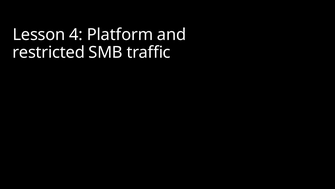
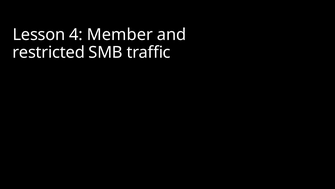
Platform: Platform -> Member
